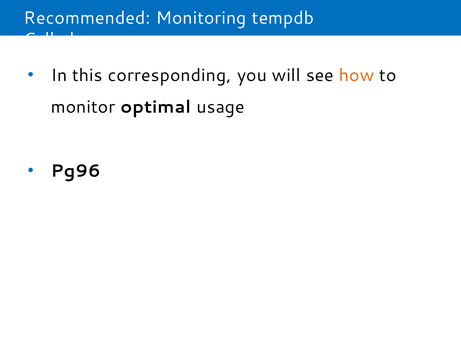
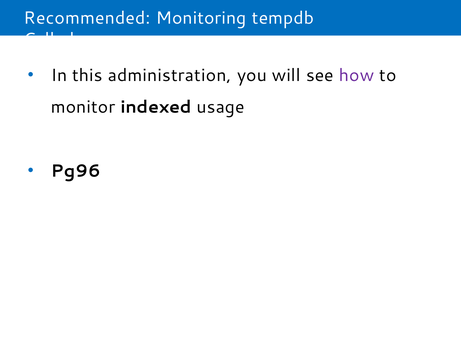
corresponding: corresponding -> administration
how colour: orange -> purple
optimal: optimal -> indexed
